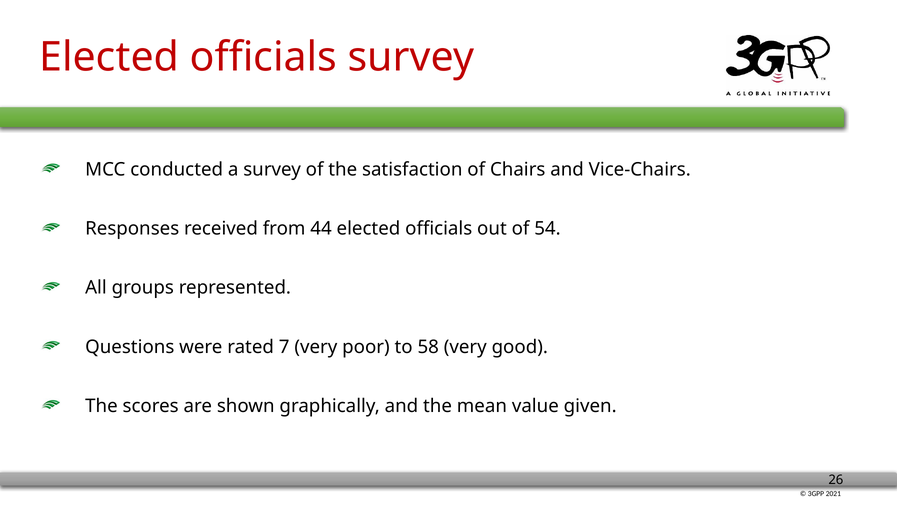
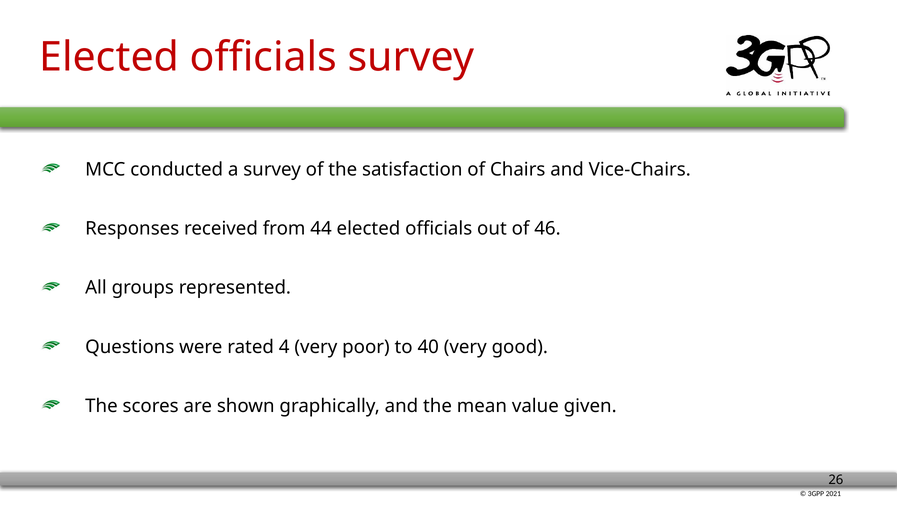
54: 54 -> 46
7: 7 -> 4
58: 58 -> 40
